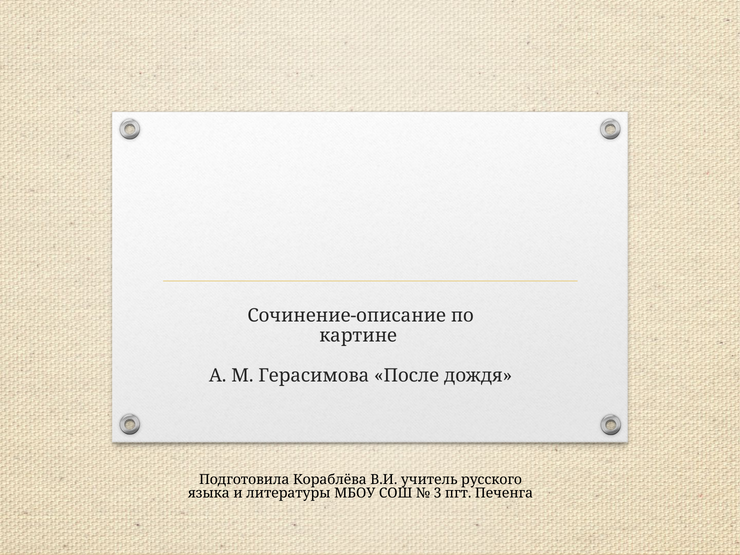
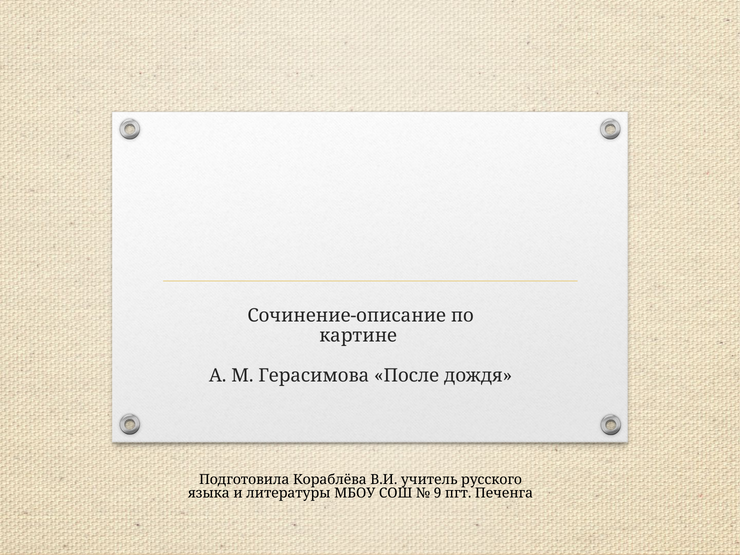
3: 3 -> 9
